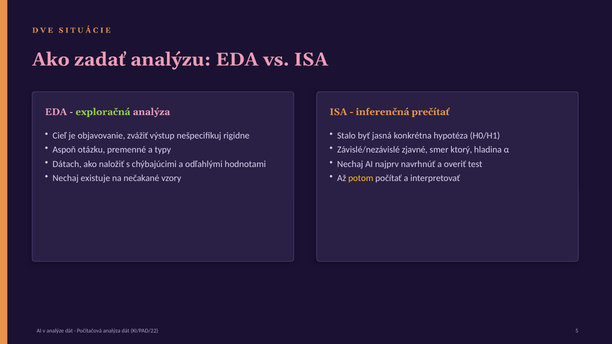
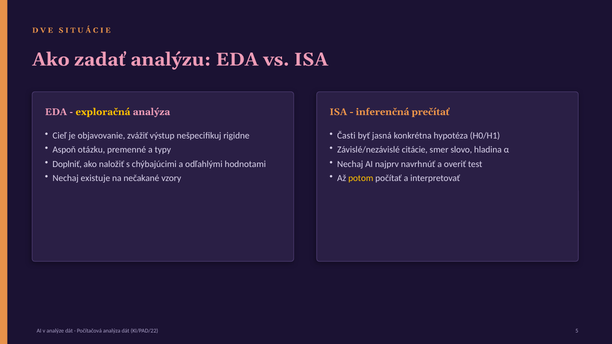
exploračná colour: light green -> yellow
Stalo: Stalo -> Časti
zjavné: zjavné -> citácie
ktorý: ktorý -> slovo
Dátach: Dátach -> Doplniť
